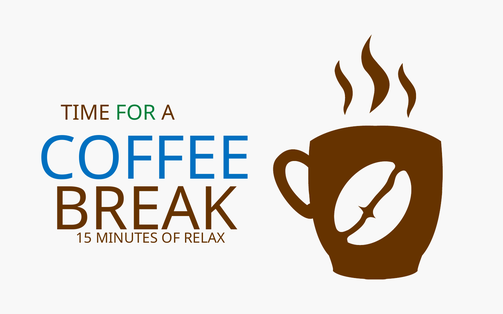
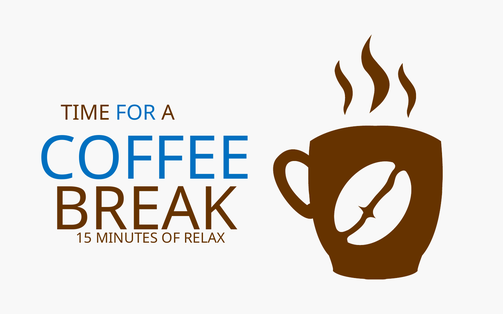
FOR colour: green -> blue
